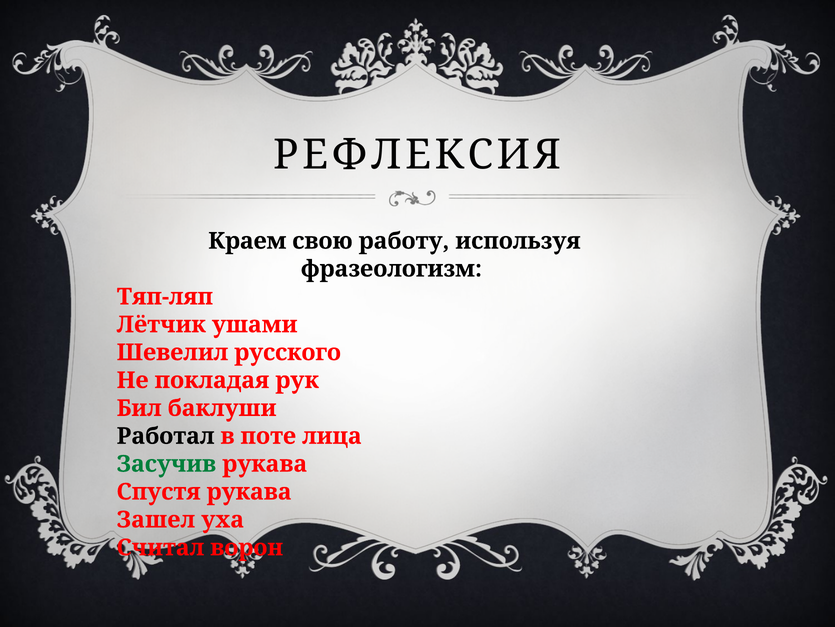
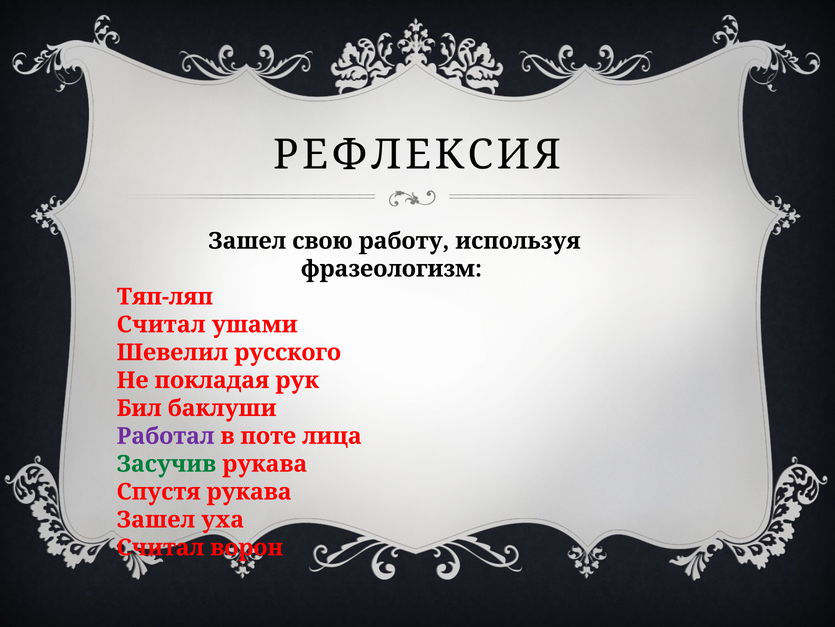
Краем at (247, 241): Краем -> Зашел
Лётчик at (161, 324): Лётчик -> Считал
Работал colour: black -> purple
